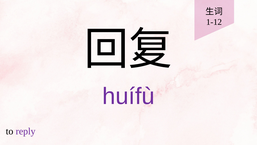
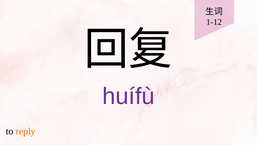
reply colour: purple -> orange
